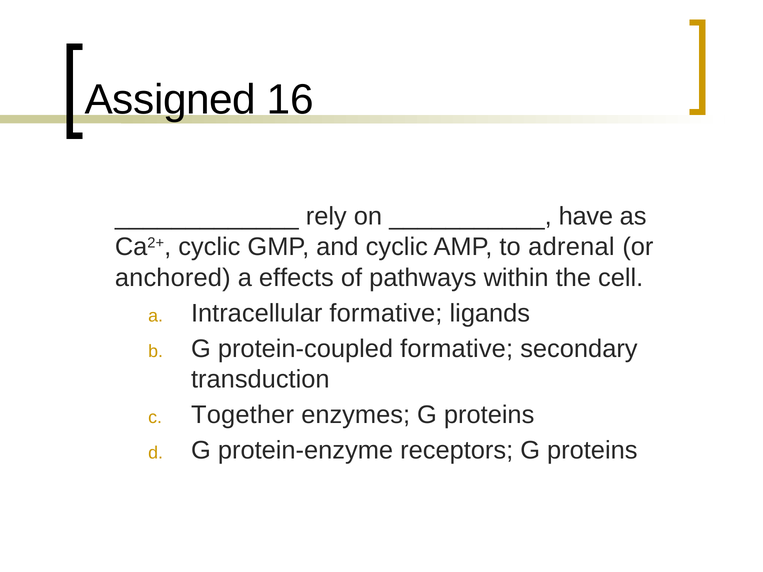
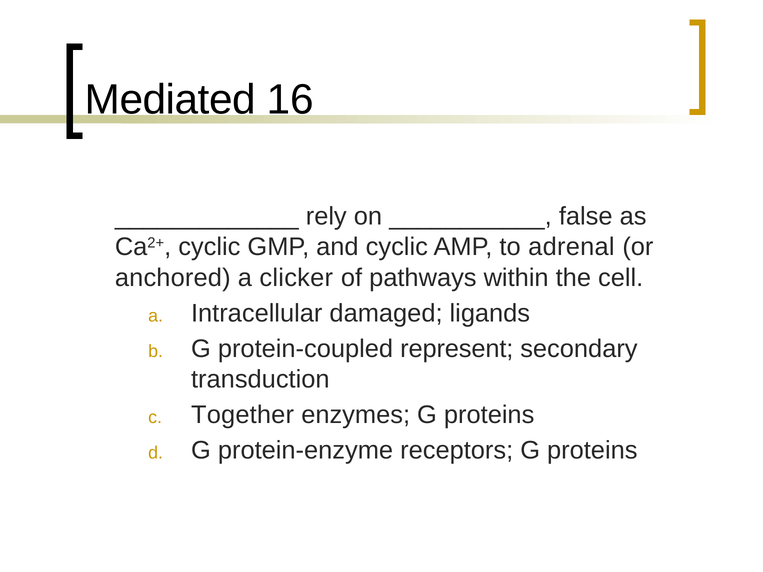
Assigned: Assigned -> Mediated
have: have -> false
effects: effects -> clicker
Intracellular formative: formative -> damaged
protein-coupled formative: formative -> represent
